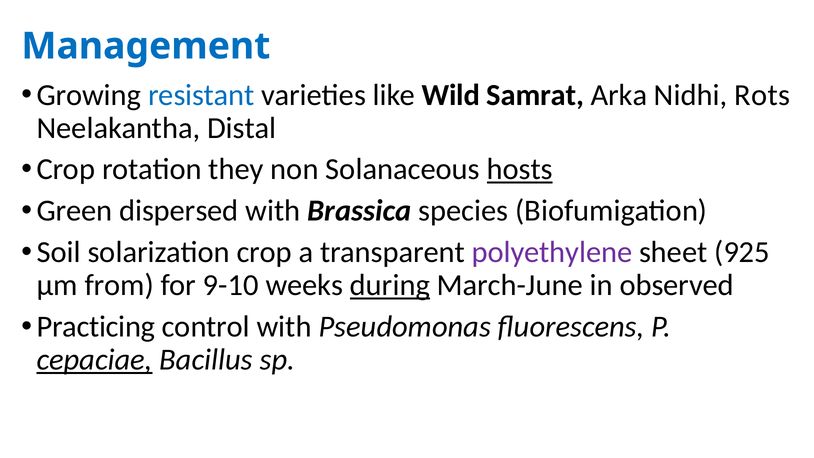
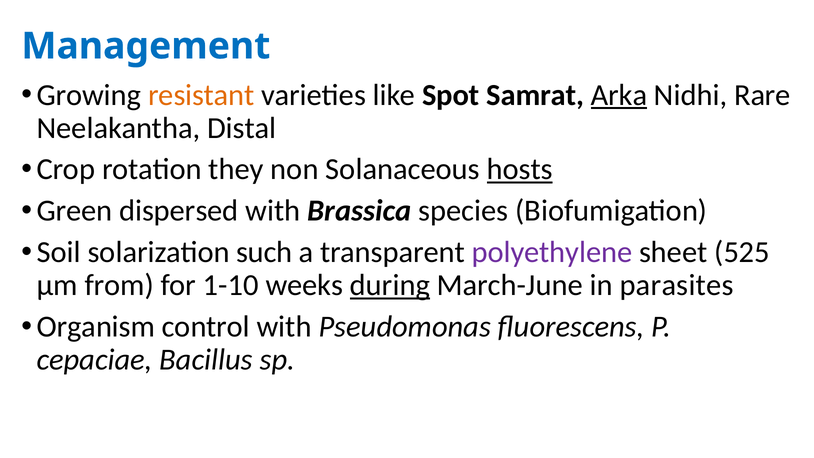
resistant colour: blue -> orange
Wild: Wild -> Spot
Arka underline: none -> present
Rots: Rots -> Rare
solarization crop: crop -> such
925: 925 -> 525
9-10: 9-10 -> 1-10
observed: observed -> parasites
Practicing: Practicing -> Organism
cepaciae underline: present -> none
